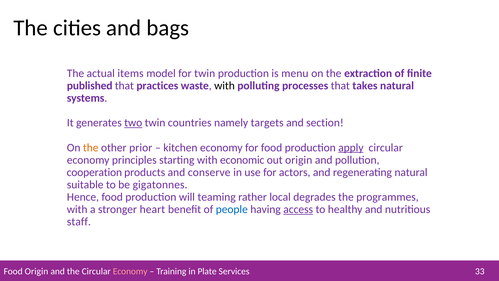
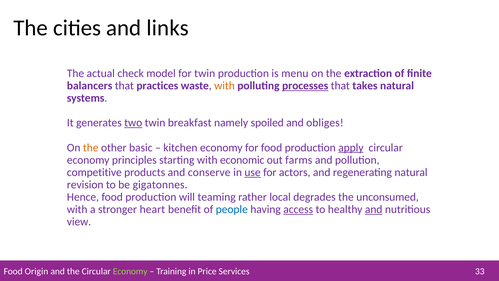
bags: bags -> links
items: items -> check
published: published -> balancers
with at (225, 86) colour: black -> orange
processes underline: none -> present
countries: countries -> breakfast
targets: targets -> spoiled
section: section -> obliges
prior: prior -> basic
out origin: origin -> farms
cooperation: cooperation -> competitive
use underline: none -> present
suitable: suitable -> revision
programmes: programmes -> unconsumed
and at (374, 209) underline: none -> present
staff: staff -> view
Economy at (130, 271) colour: pink -> light green
Plate: Plate -> Price
